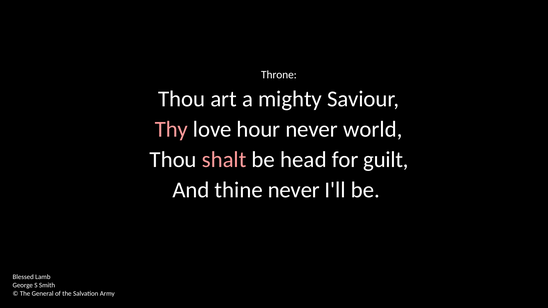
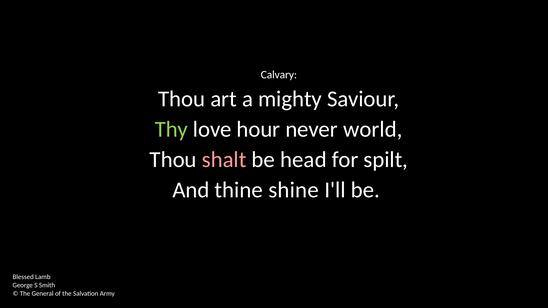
Throne: Throne -> Calvary
Thy colour: pink -> light green
guilt: guilt -> spilt
thine never: never -> shine
